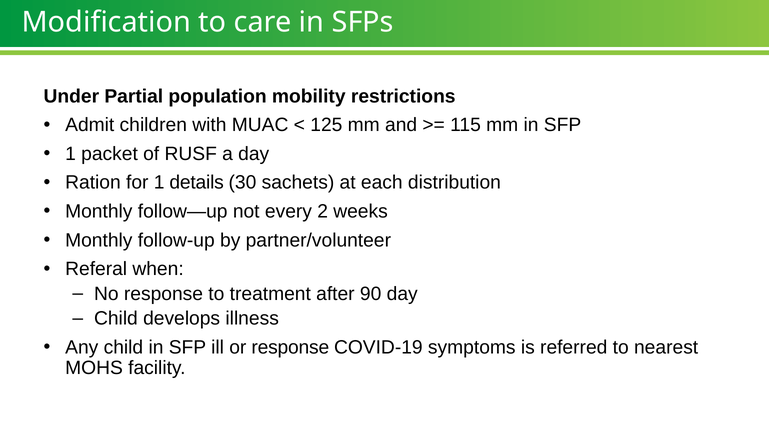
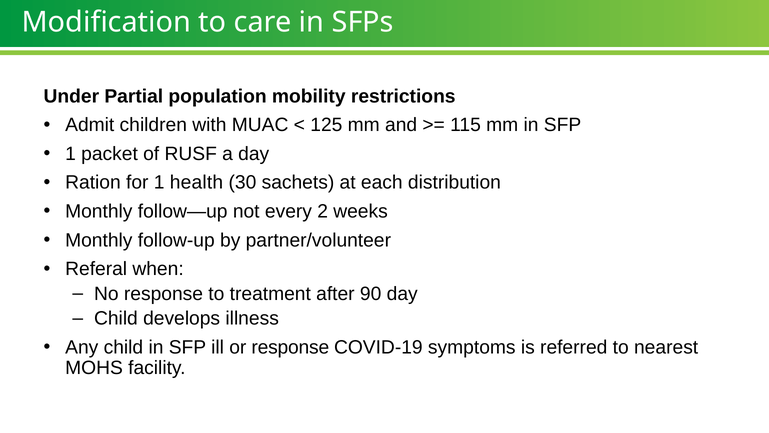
details: details -> health
